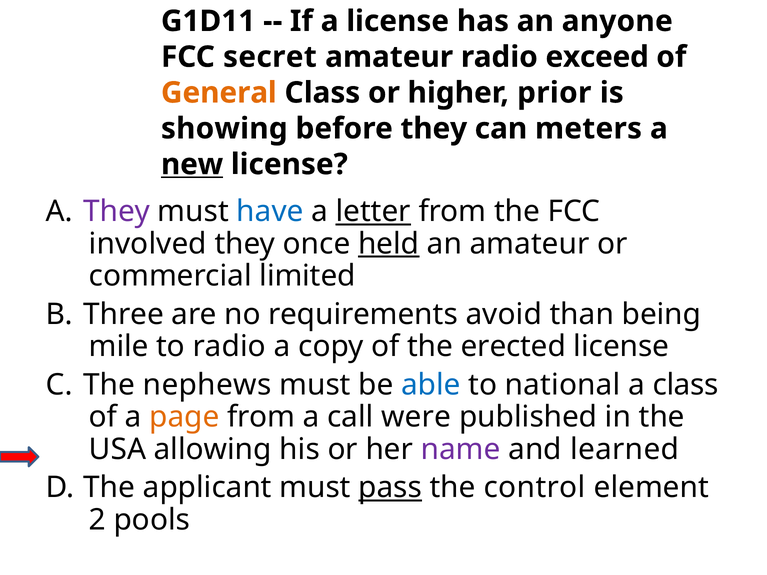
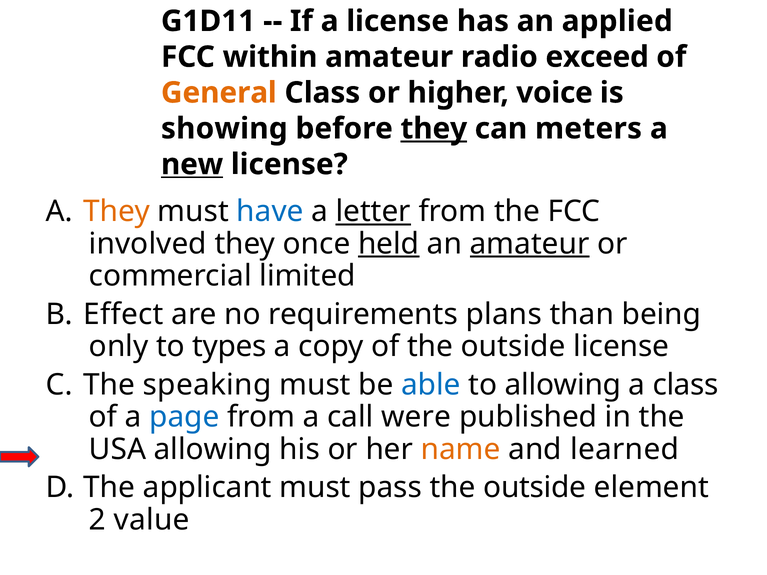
anyone: anyone -> applied
secret: secret -> within
prior: prior -> voice
they at (434, 129) underline: none -> present
They at (117, 212) colour: purple -> orange
amateur at (530, 244) underline: none -> present
Three: Three -> Effect
avoid: avoid -> plans
mile: mile -> only
to radio: radio -> types
of the erected: erected -> outside
nephews: nephews -> speaking
to national: national -> allowing
page colour: orange -> blue
name colour: purple -> orange
pass underline: present -> none
control at (535, 488): control -> outside
pools: pools -> value
